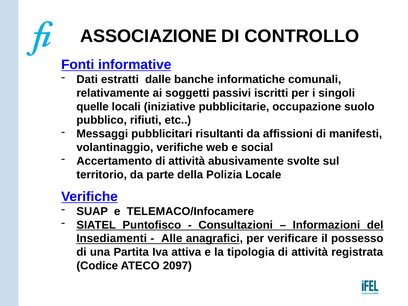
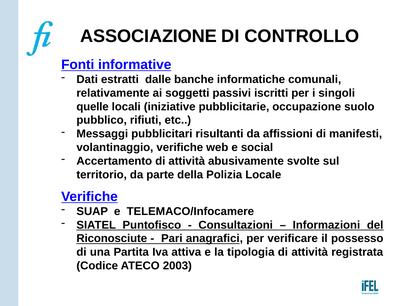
Insediamenti: Insediamenti -> Riconosciute
Alle: Alle -> Pari
2097: 2097 -> 2003
